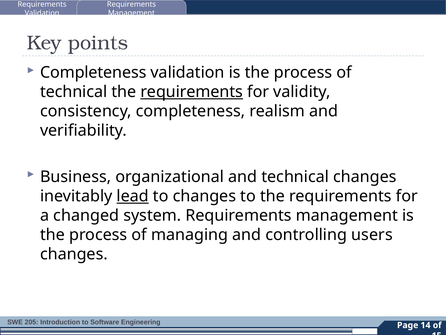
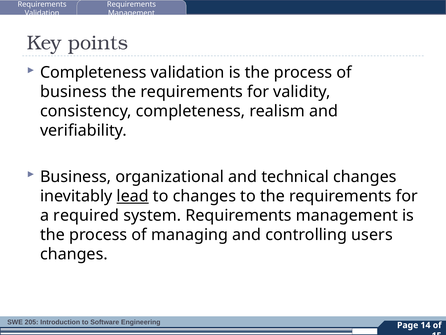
technical at (74, 92): technical -> business
requirements at (192, 92) underline: present -> none
changed: changed -> required
